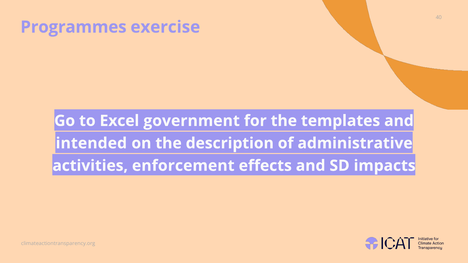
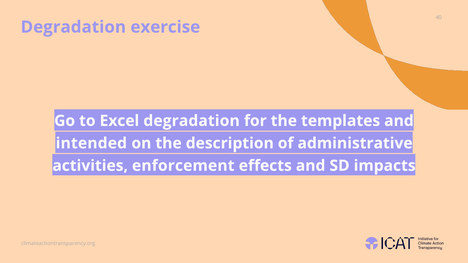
Programmes at (73, 27): Programmes -> Degradation
Excel government: government -> degradation
